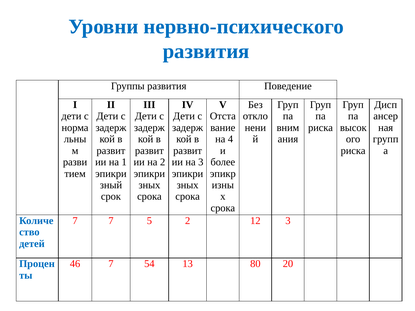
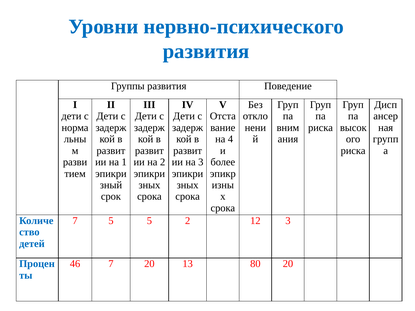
7 7: 7 -> 5
7 54: 54 -> 20
